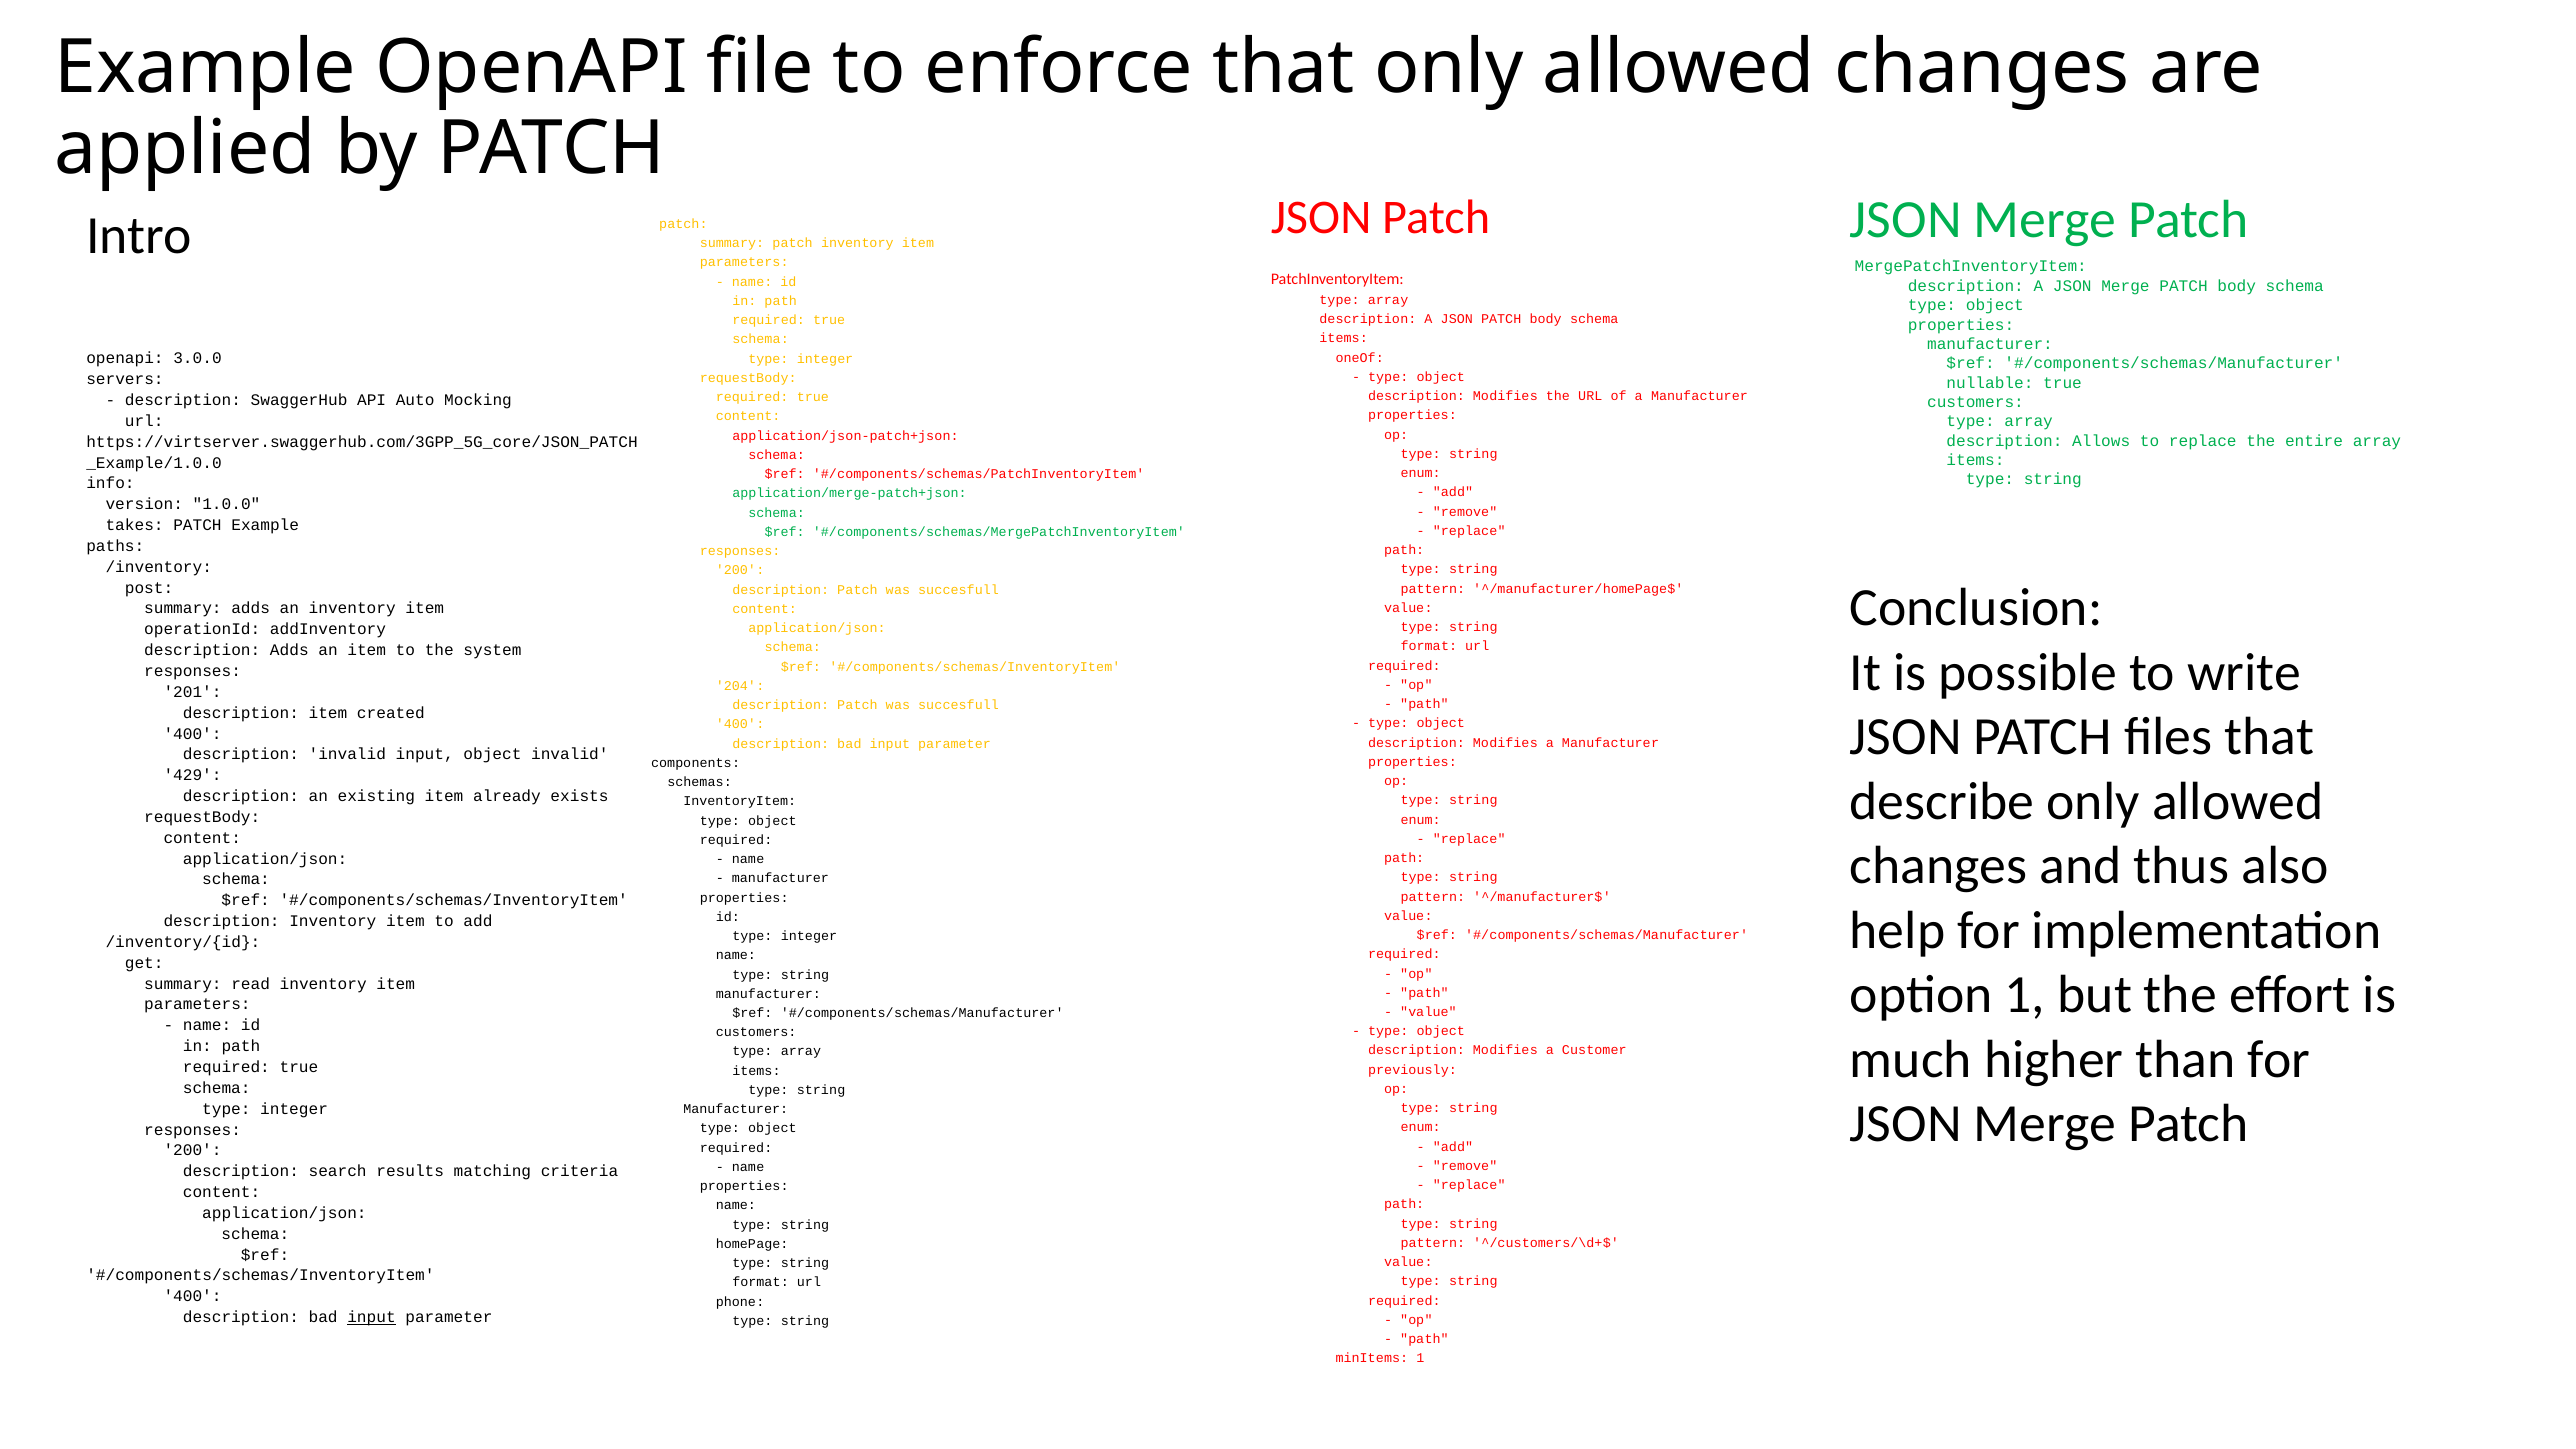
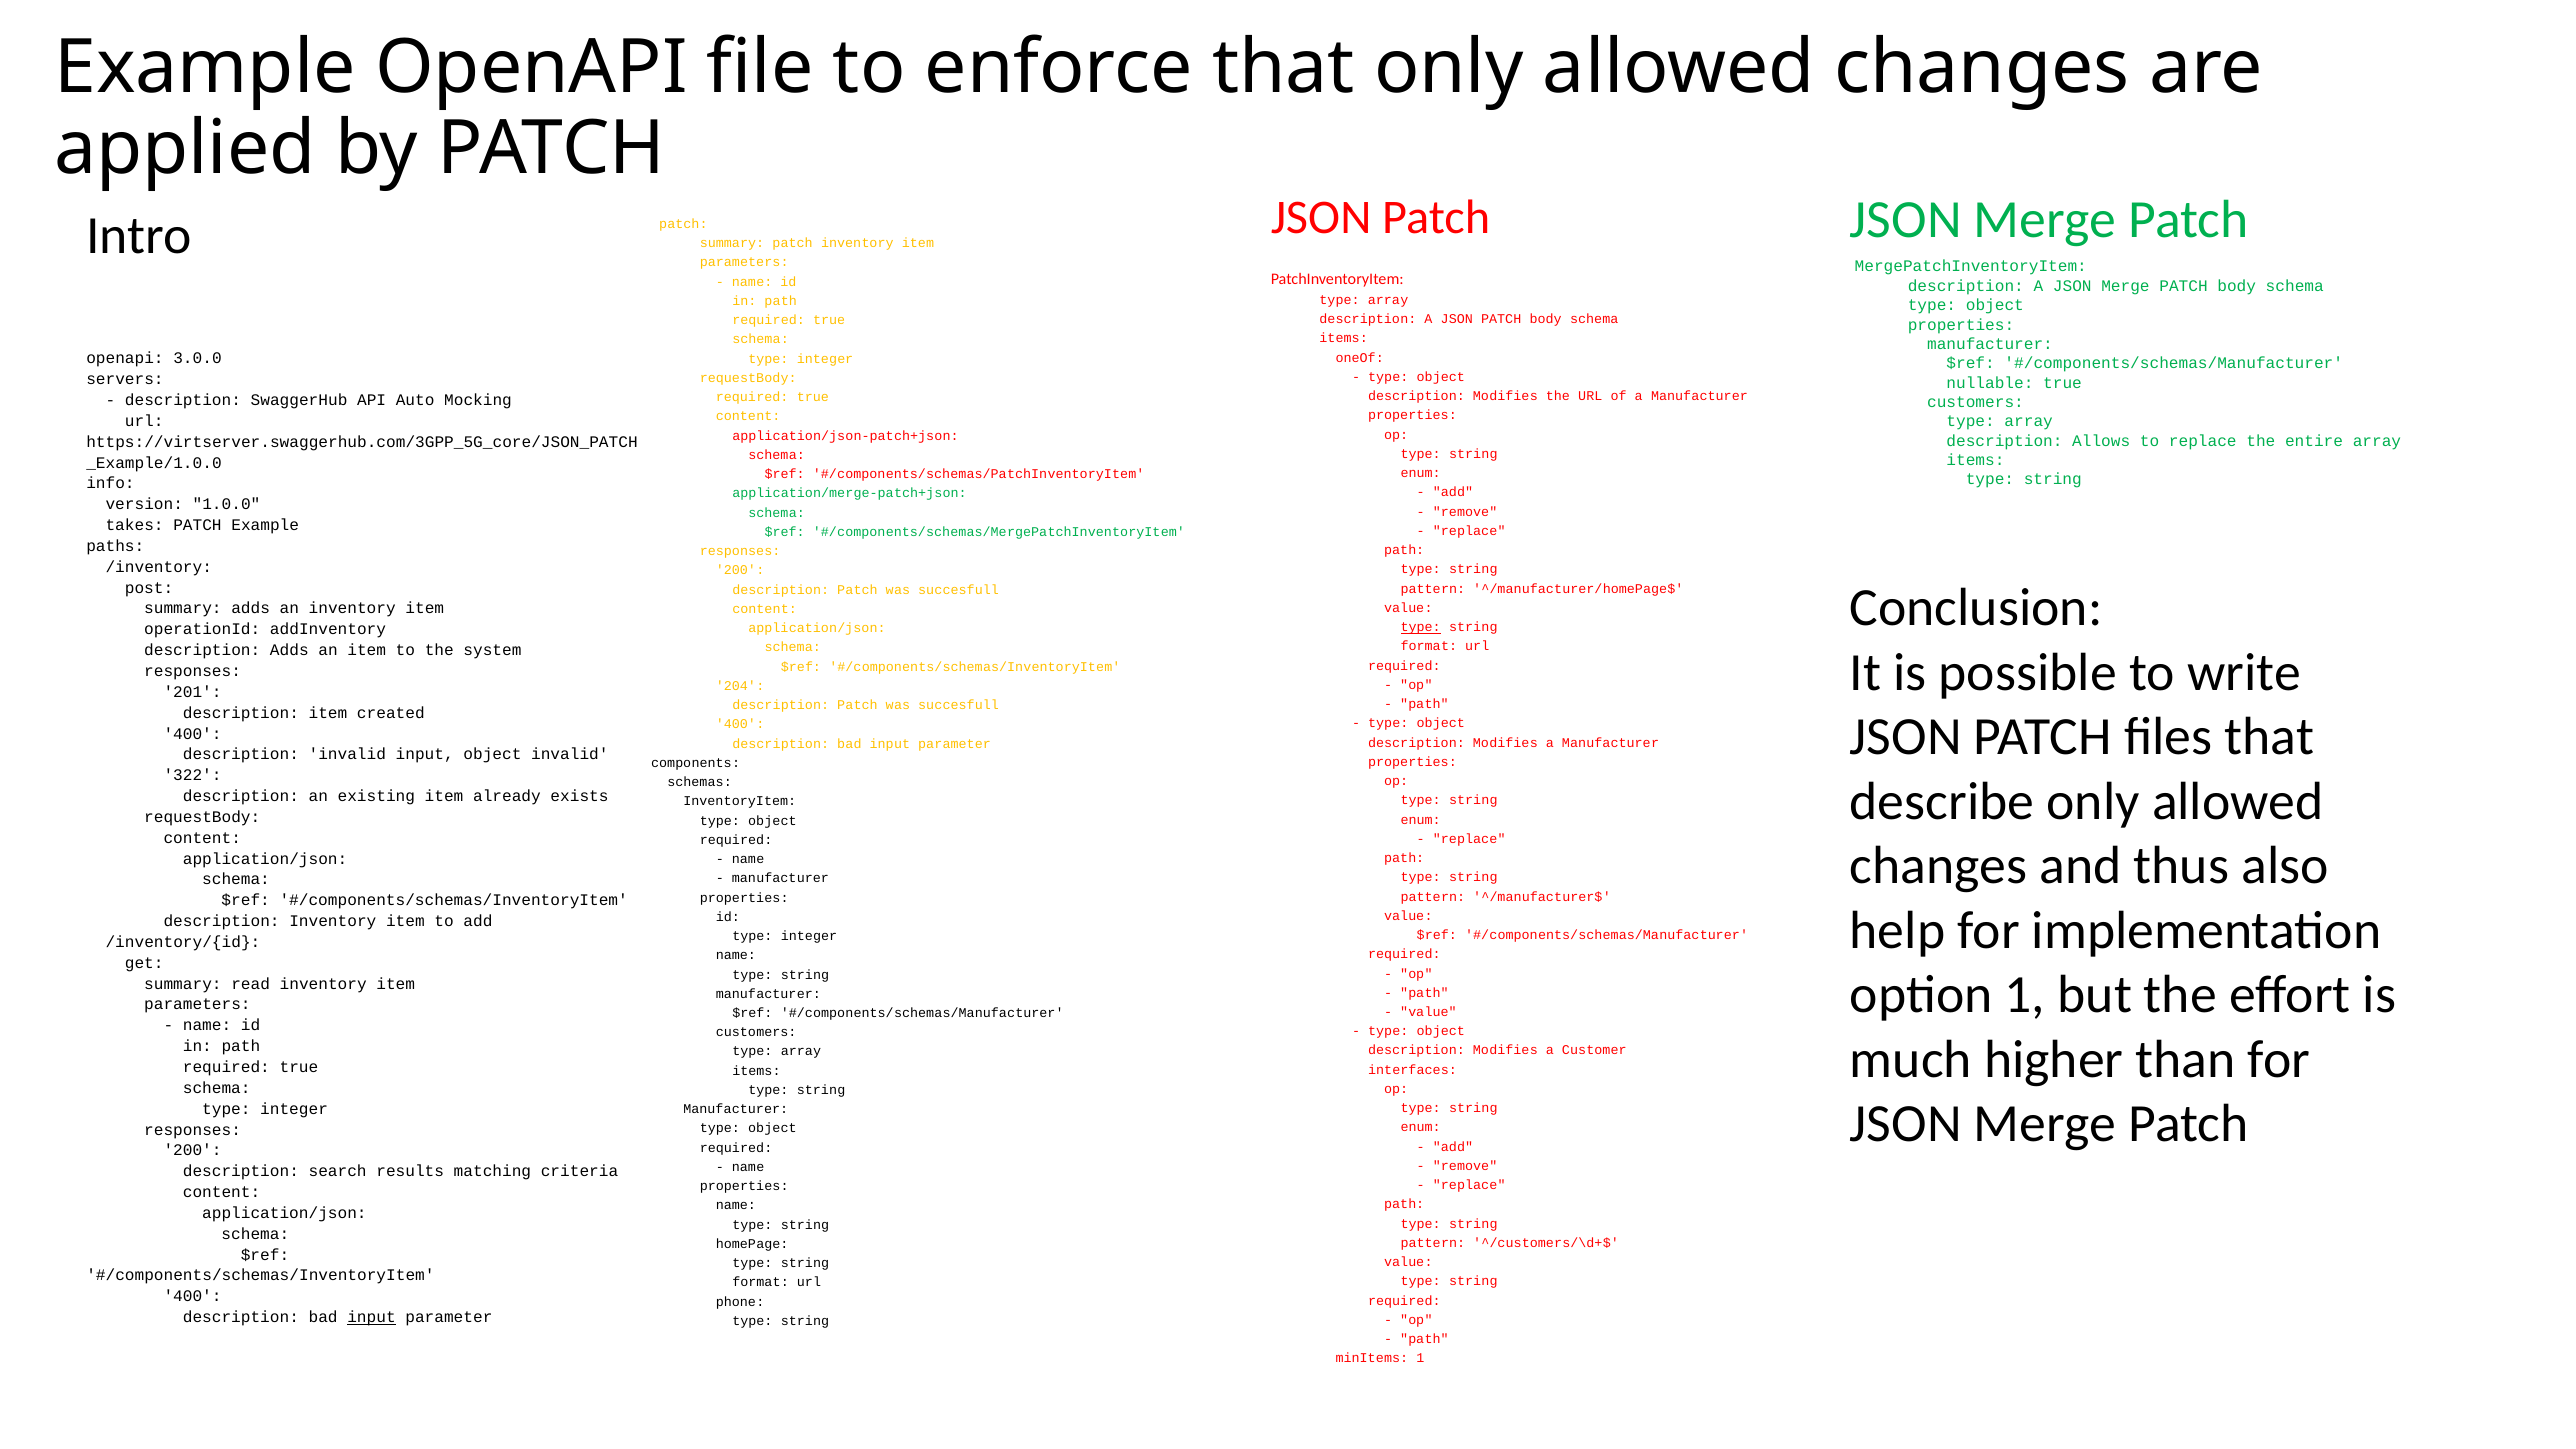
type at (1421, 627) underline: none -> present
429: 429 -> 322
previously: previously -> interfaces
